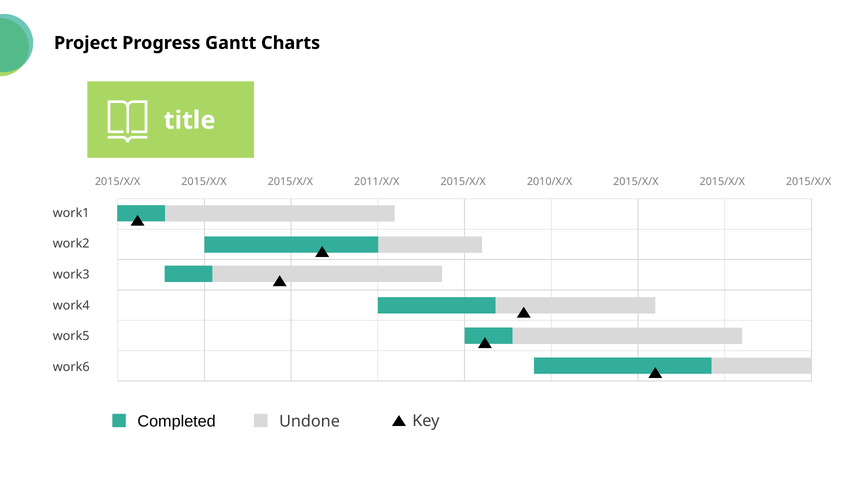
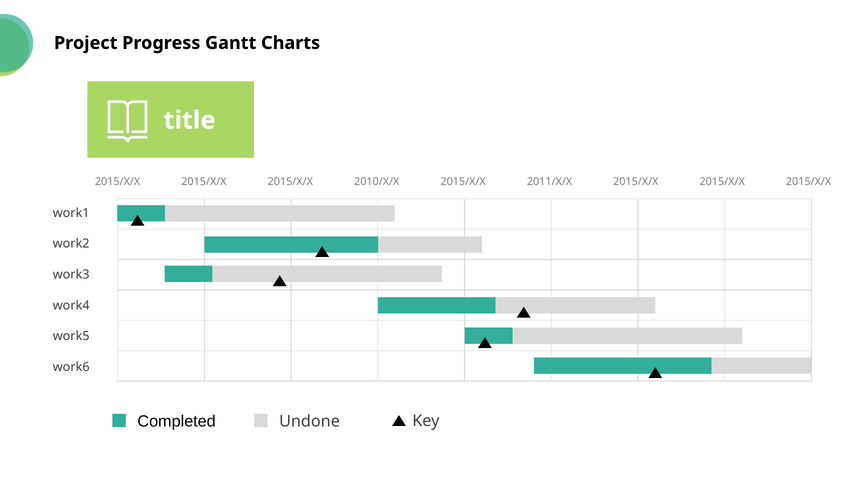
2011/X/X: 2011/X/X -> 2010/X/X
2010/X/X: 2010/X/X -> 2011/X/X
